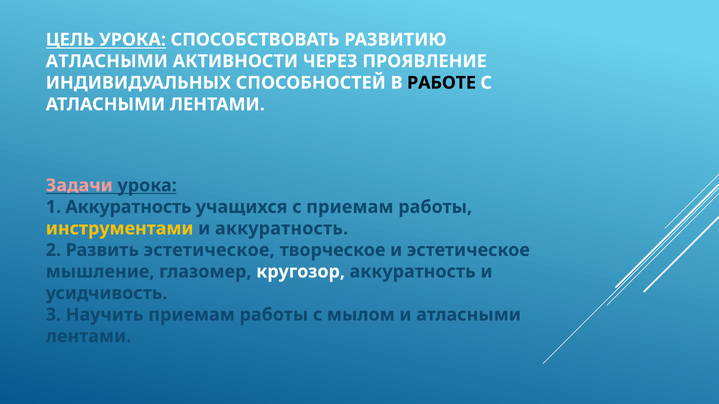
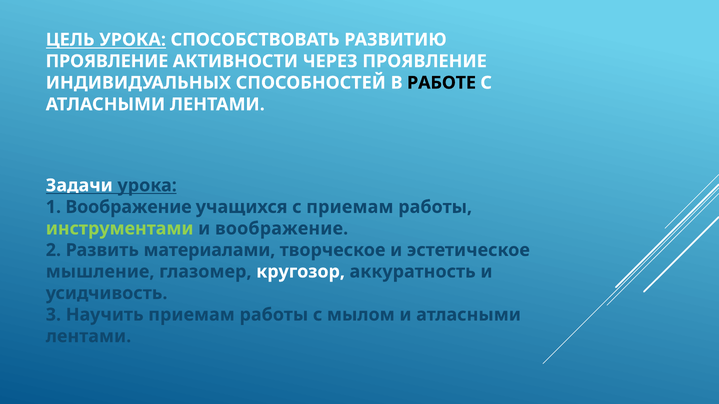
АТЛАСНЫМИ at (107, 61): АТЛАСНЫМИ -> ПРОЯВЛЕНИЕ
Задачи colour: pink -> white
1 Аккуратность: Аккуратность -> Воображение
инструментами colour: yellow -> light green
и аккуратность: аккуратность -> воображение
Развить эстетическое: эстетическое -> материалами
